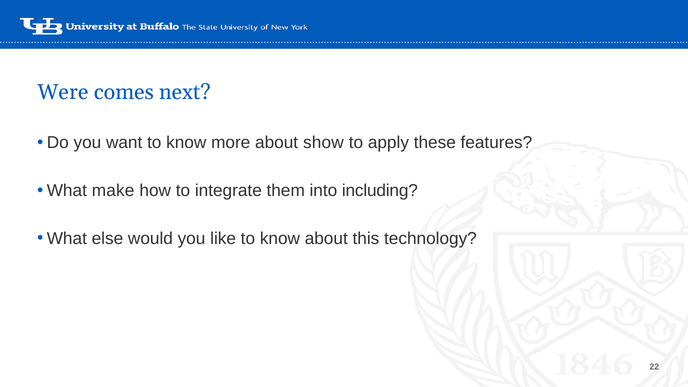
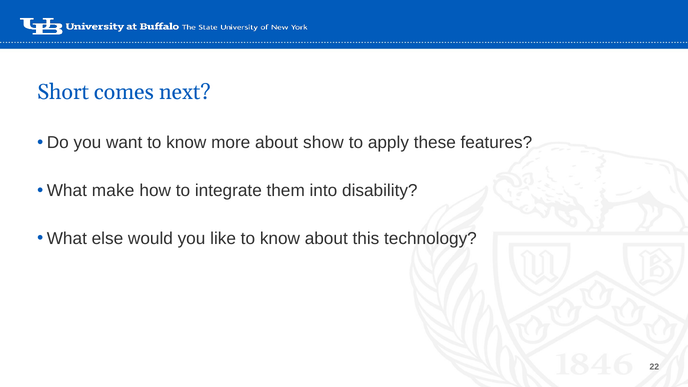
Were: Were -> Short
including: including -> disability
